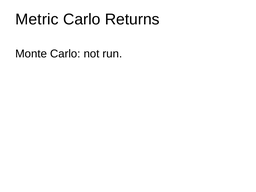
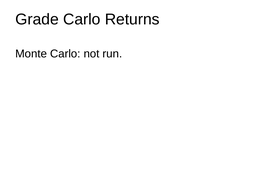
Metric: Metric -> Grade
